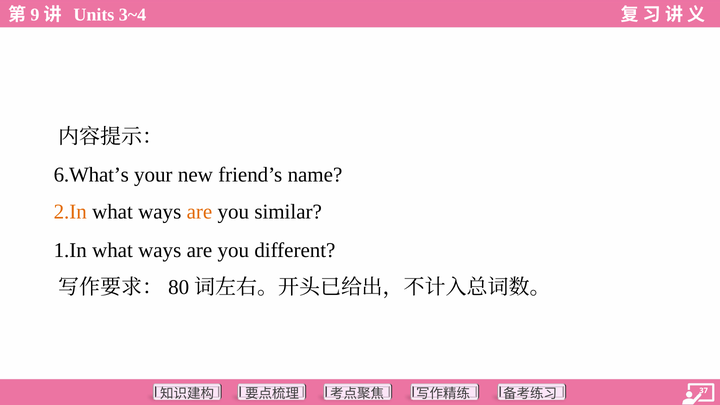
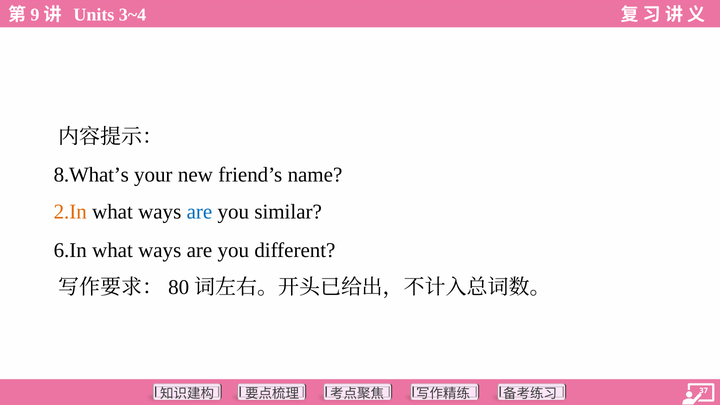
6.What’s: 6.What’s -> 8.What’s
are at (199, 212) colour: orange -> blue
1.In: 1.In -> 6.In
